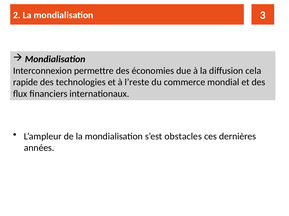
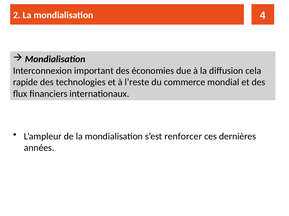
3: 3 -> 4
permettre: permettre -> important
obstacles: obstacles -> renforcer
